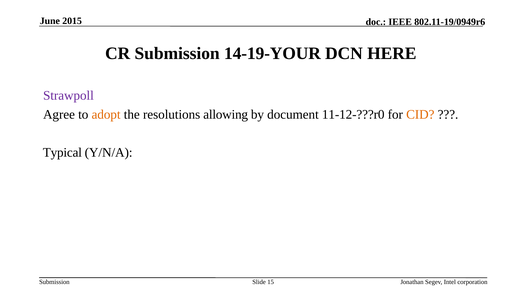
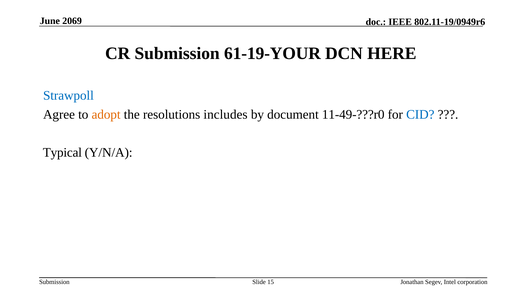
2015: 2015 -> 2069
14-19-YOUR: 14-19-YOUR -> 61-19-YOUR
Strawpoll colour: purple -> blue
allowing: allowing -> includes
11-12-???r0: 11-12-???r0 -> 11-49-???r0
CID colour: orange -> blue
